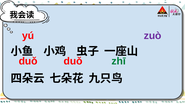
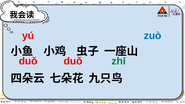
zuò colour: purple -> blue
